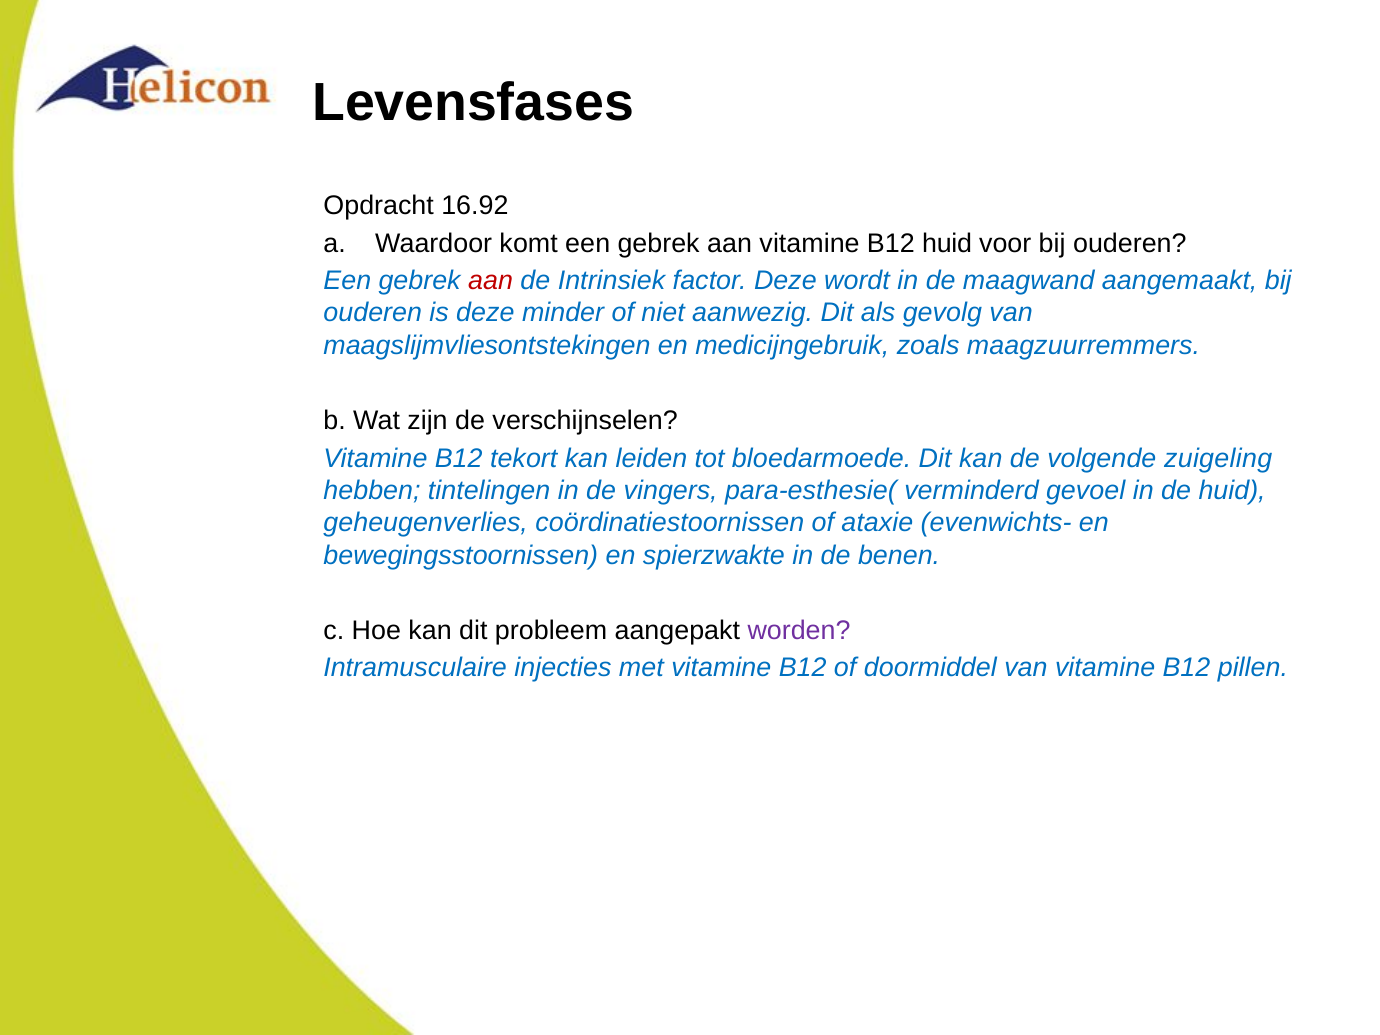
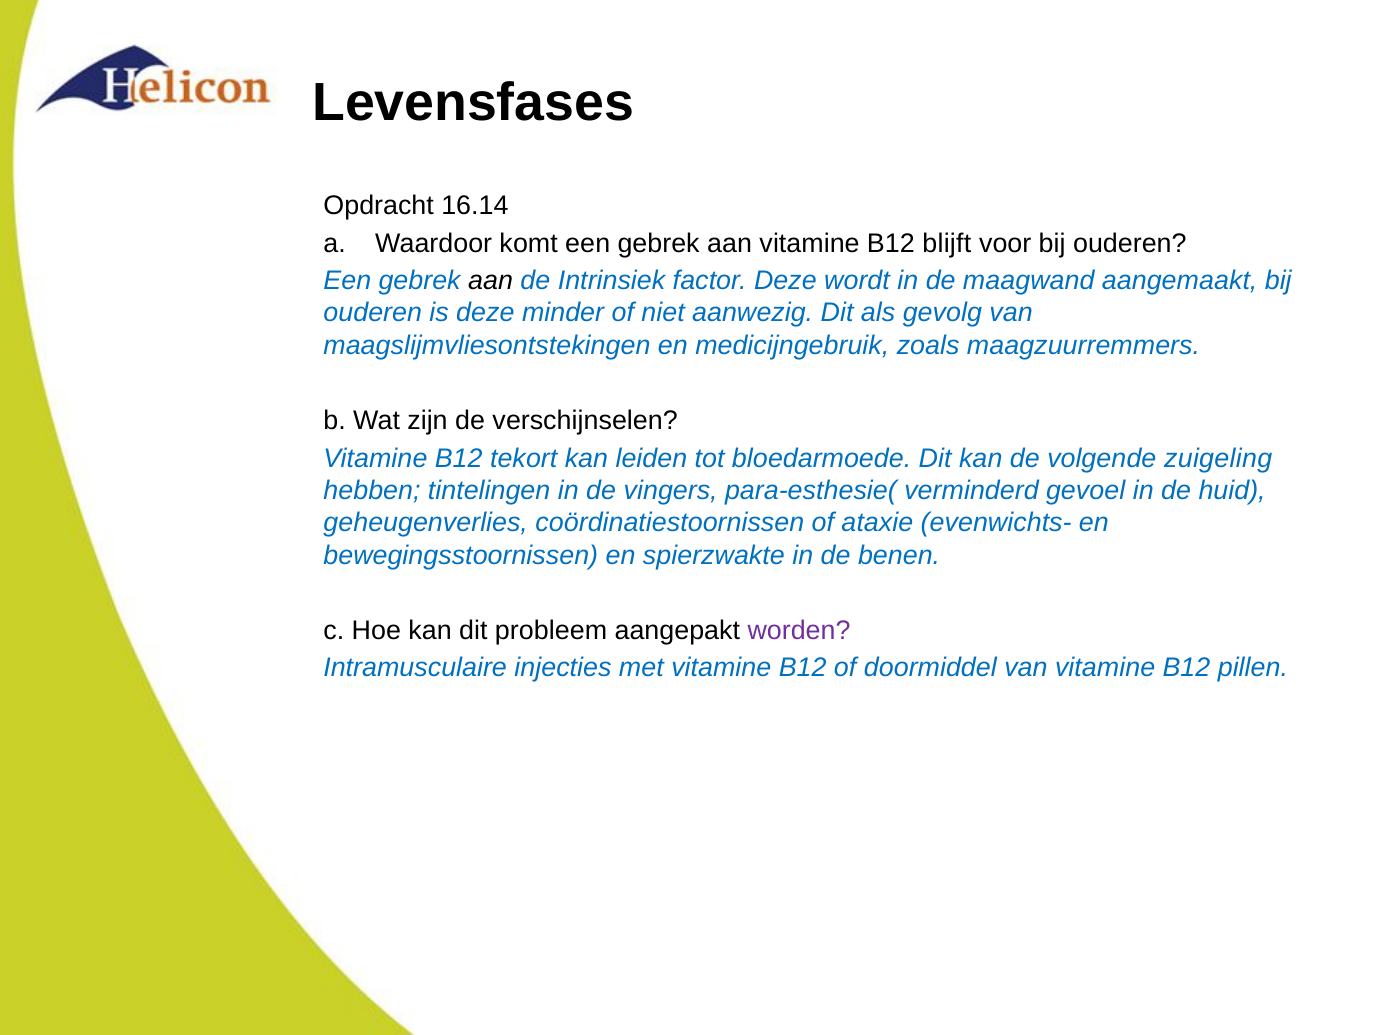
16.92: 16.92 -> 16.14
B12 huid: huid -> blijft
aan at (491, 281) colour: red -> black
